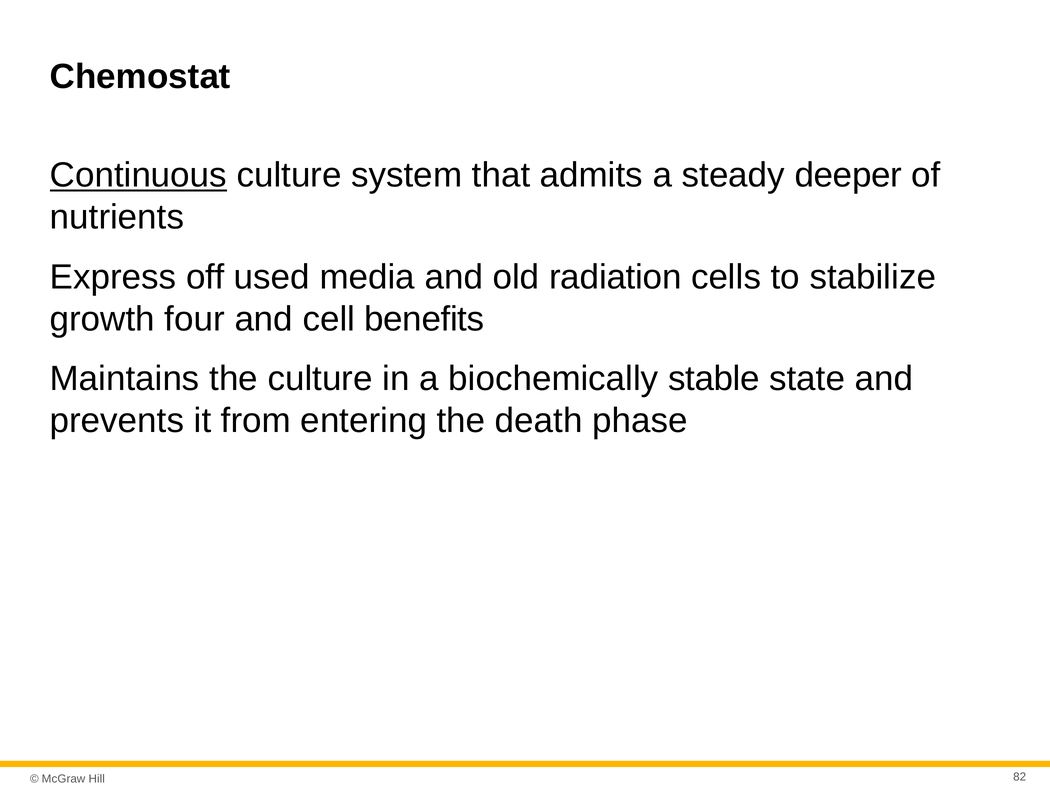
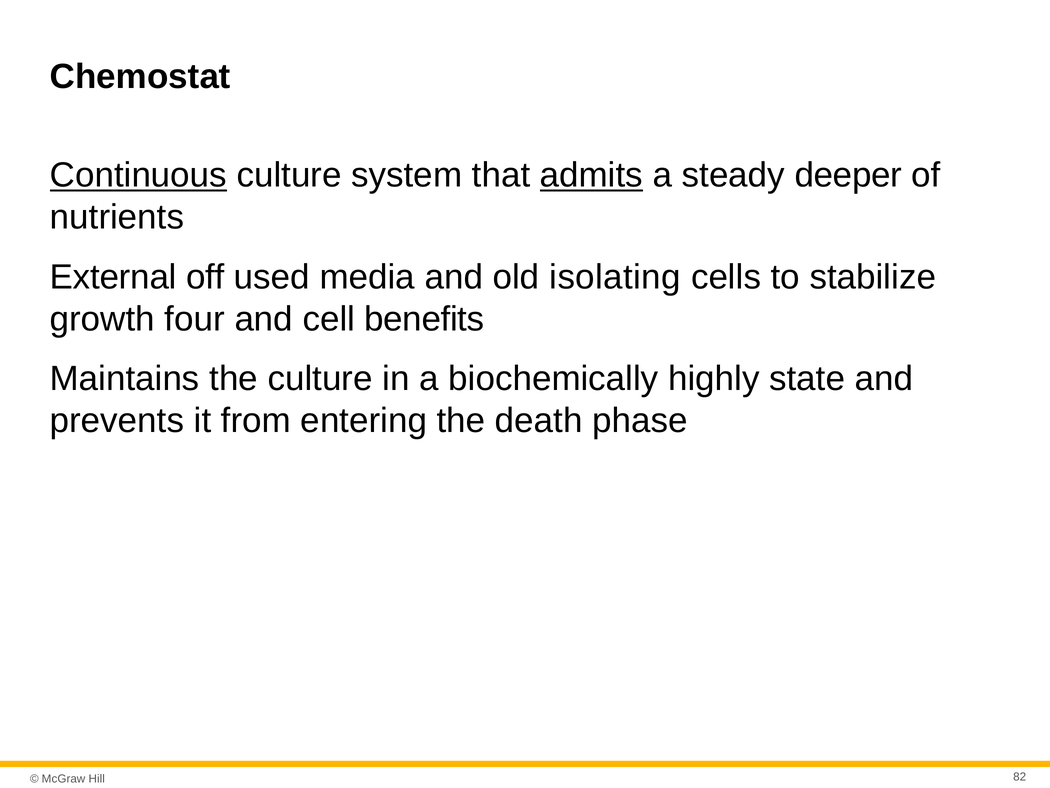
admits underline: none -> present
Express: Express -> External
radiation: radiation -> isolating
stable: stable -> highly
